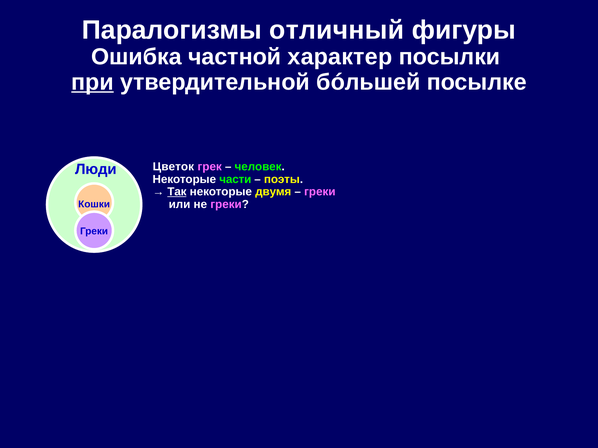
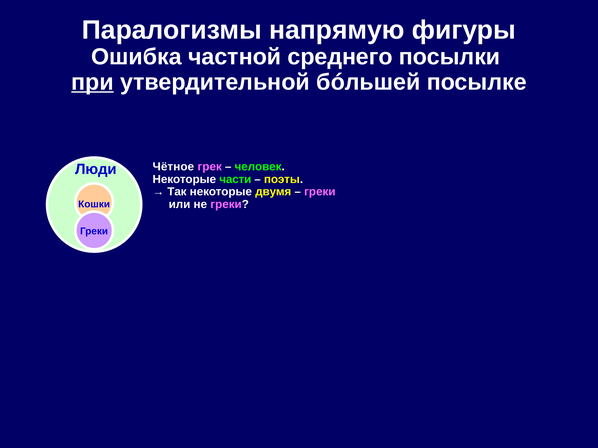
отличный: отличный -> напрямую
характер: характер -> среднего
Цветок: Цветок -> Чётное
Так underline: present -> none
